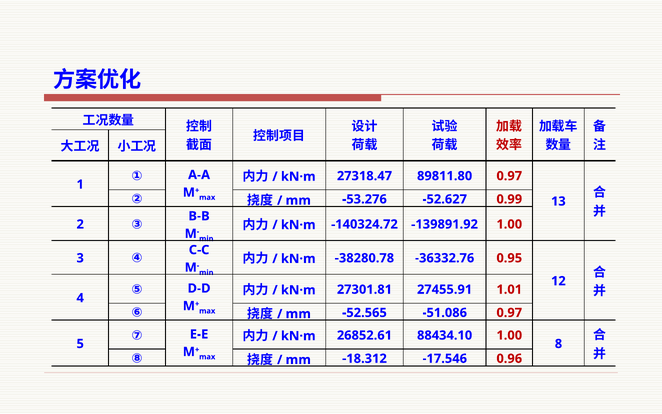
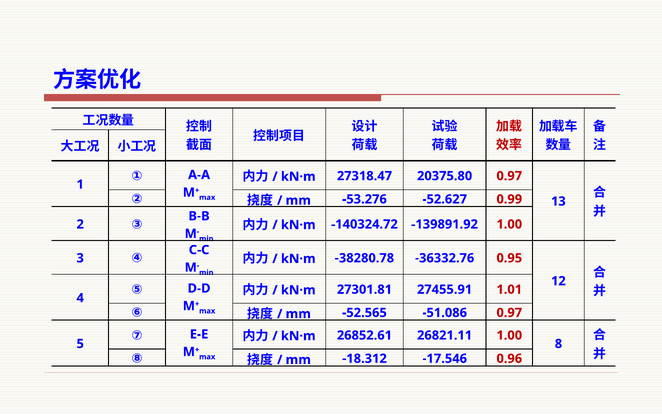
89811.80: 89811.80 -> 20375.80
88434.10: 88434.10 -> 26821.11
